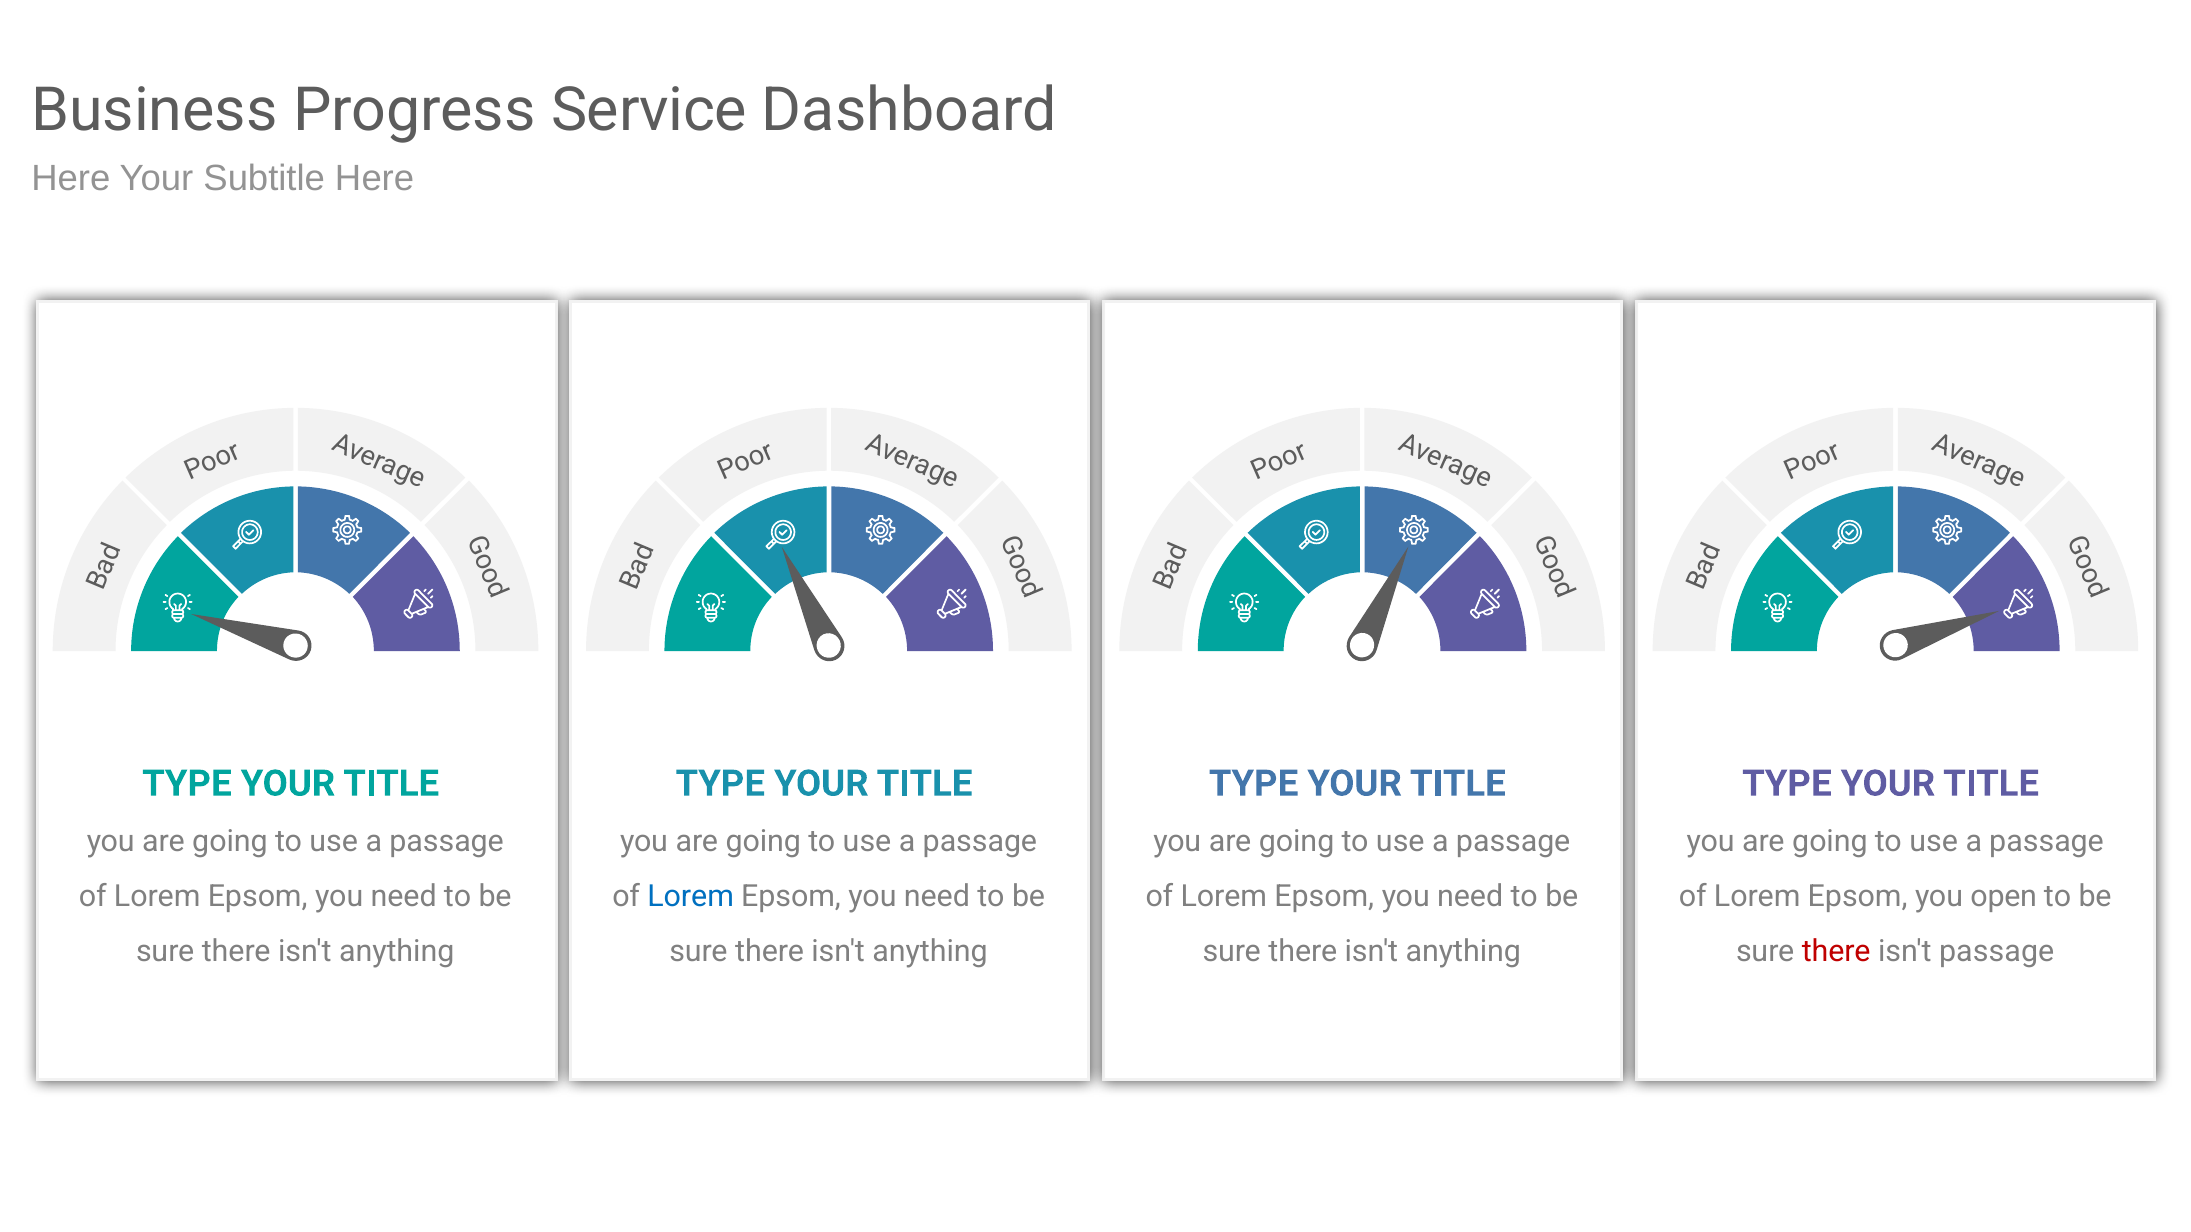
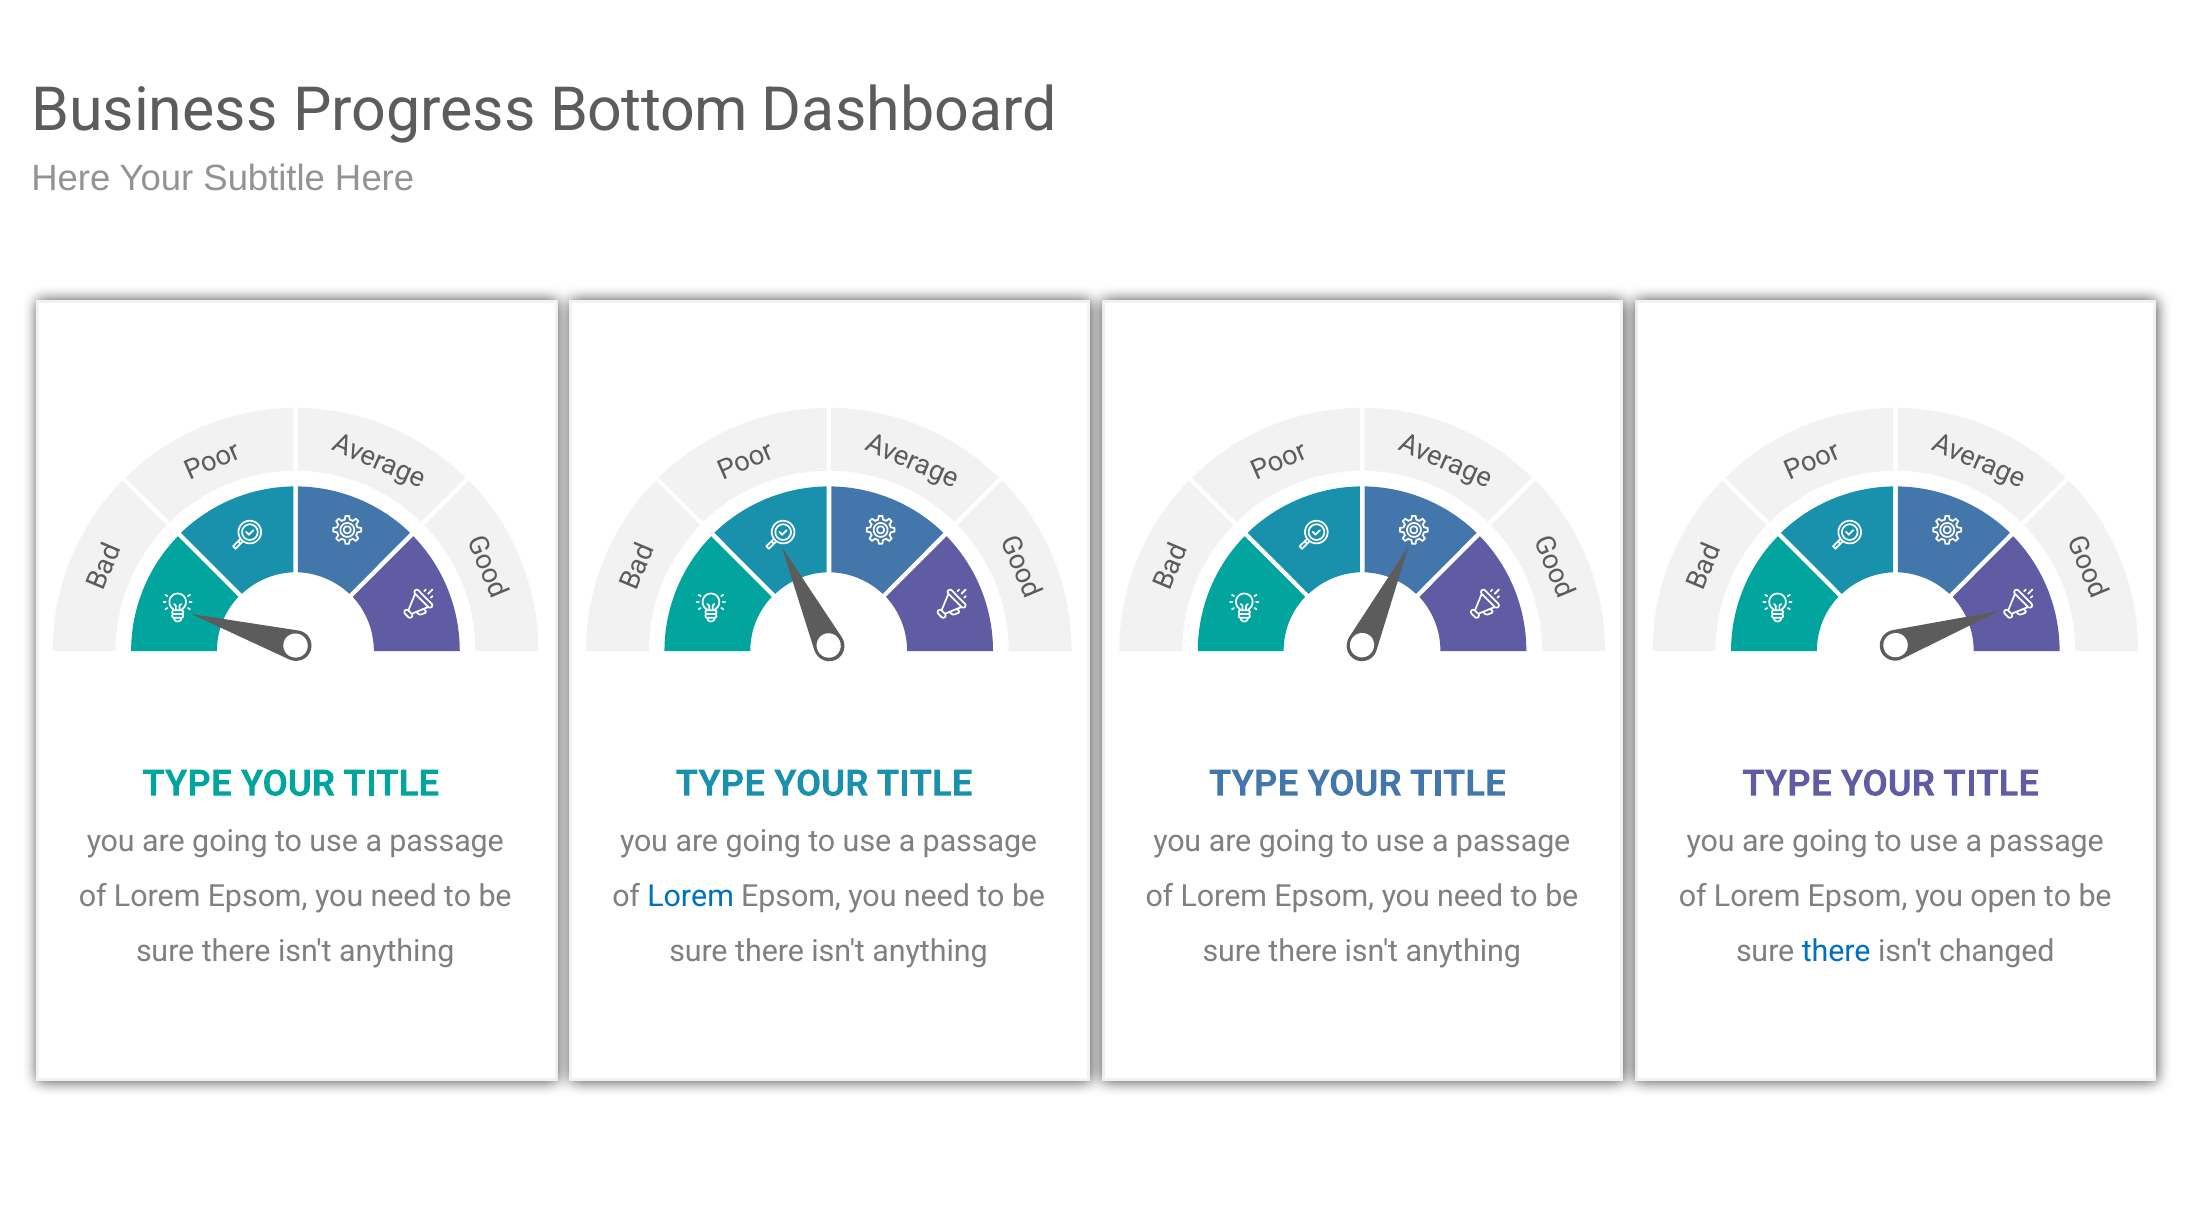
Service: Service -> Bottom
there at (1836, 952) colour: red -> blue
isn't passage: passage -> changed
